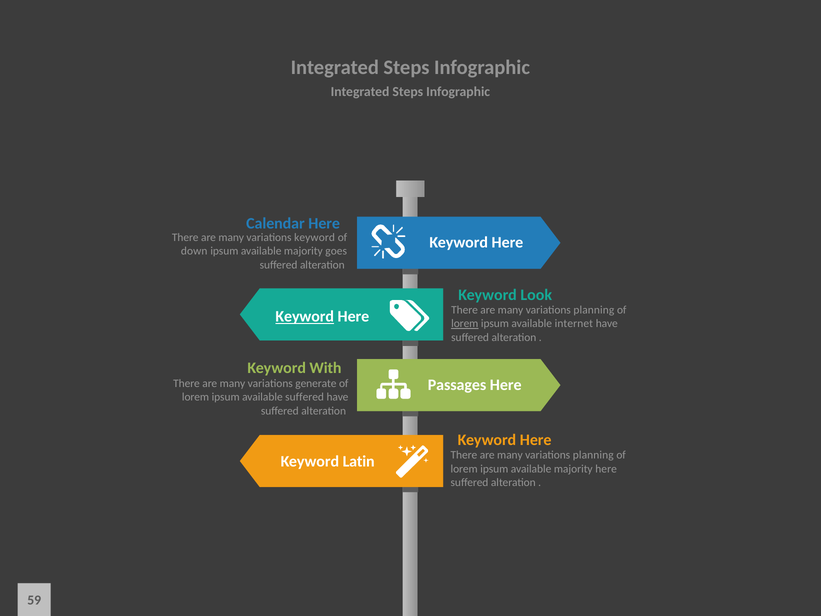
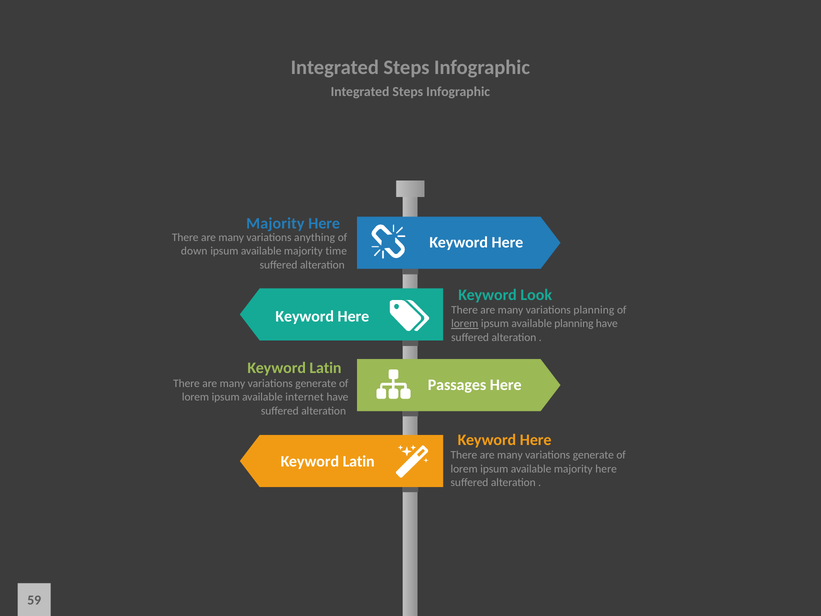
Calendar at (275, 223): Calendar -> Majority
variations keyword: keyword -> anything
goes: goes -> time
Keyword at (305, 316) underline: present -> none
available internet: internet -> planning
With at (325, 368): With -> Latin
available suffered: suffered -> internet
planning at (593, 455): planning -> generate
